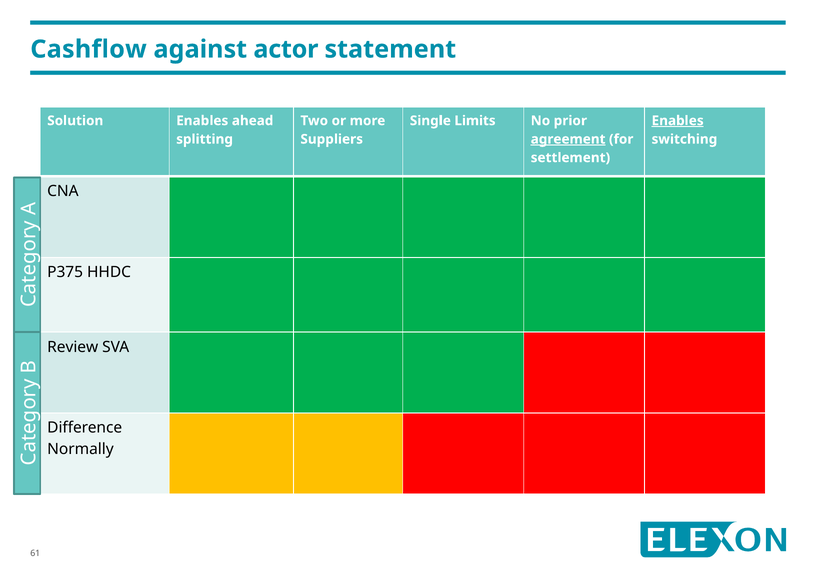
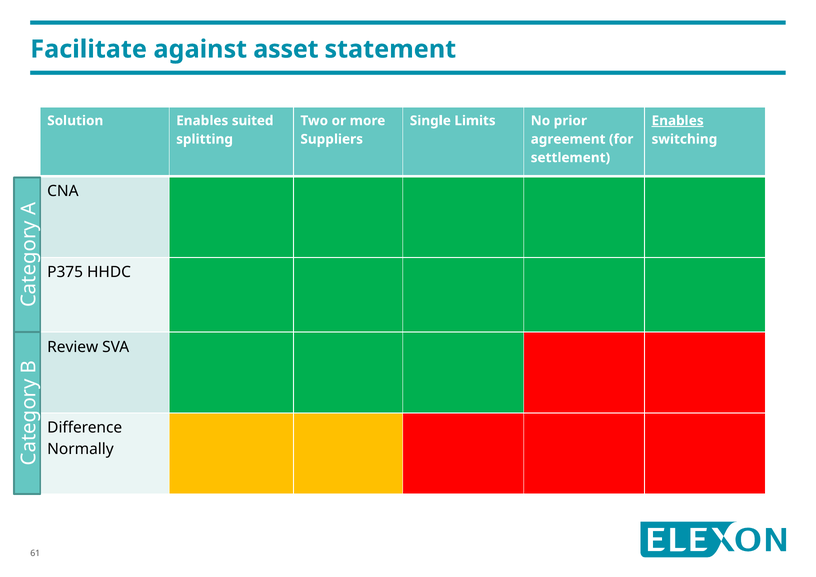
Cashflow: Cashflow -> Facilitate
actor: actor -> asset
ahead: ahead -> suited
agreement underline: present -> none
